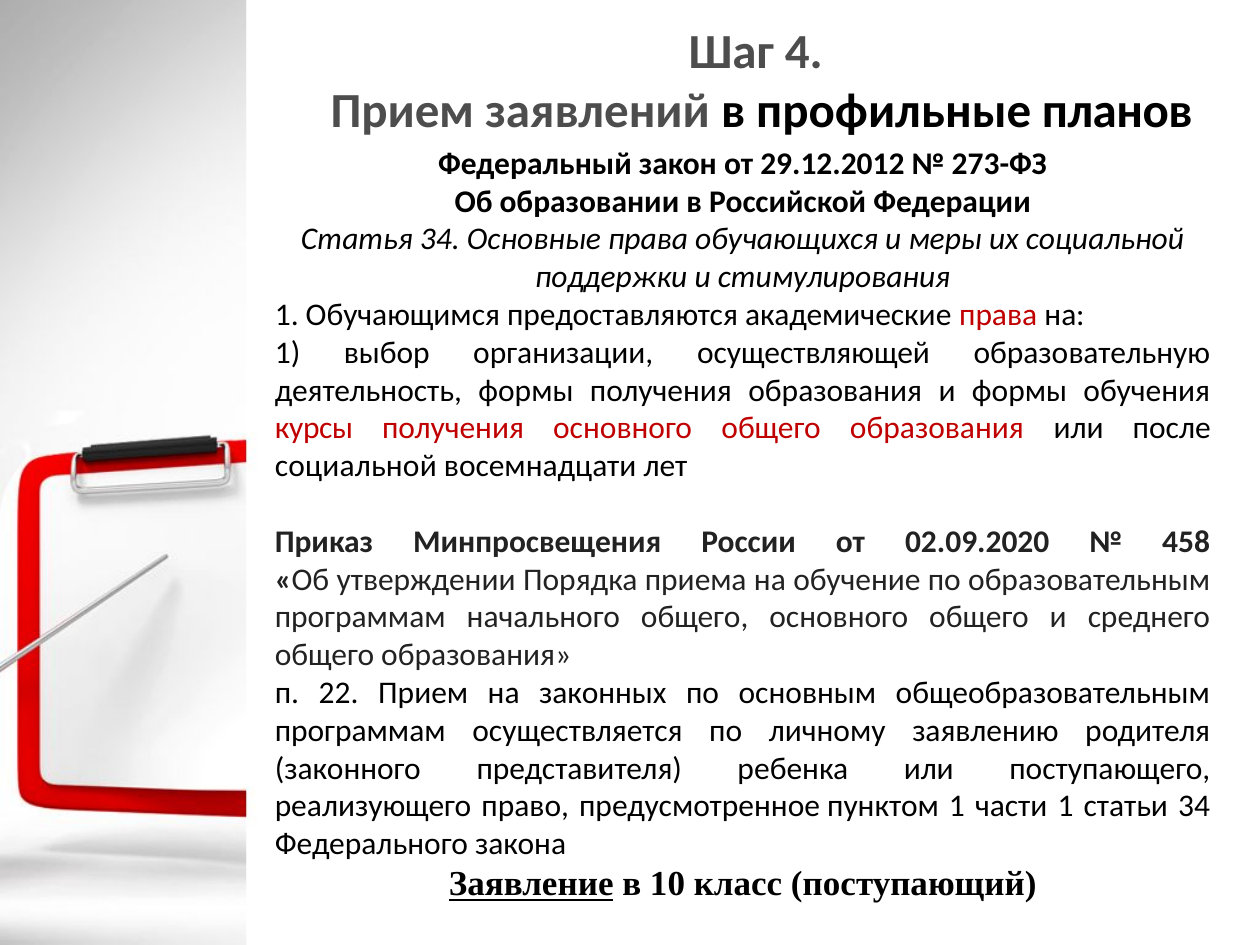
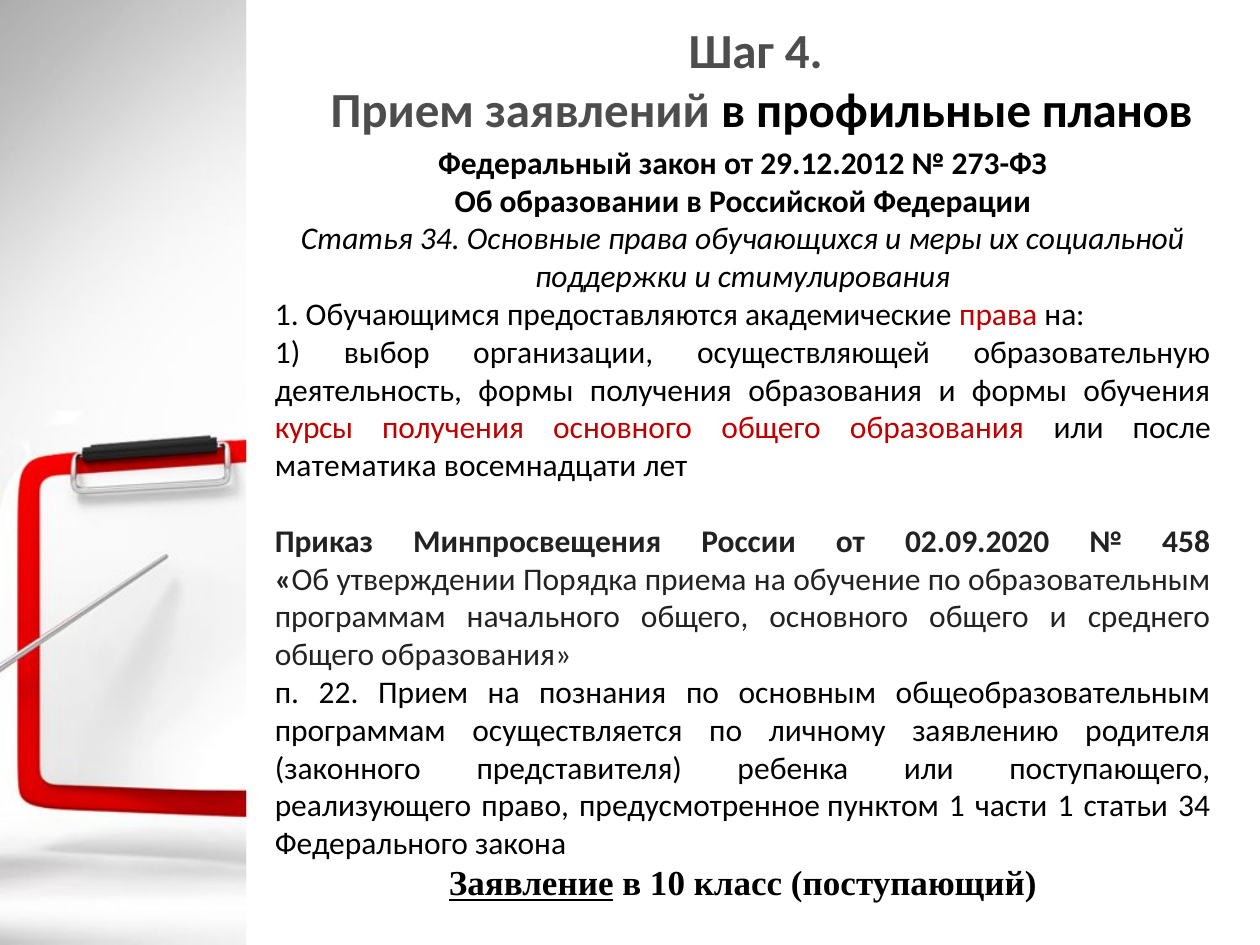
социальной at (356, 466): социальной -> математика
законных: законных -> познания
